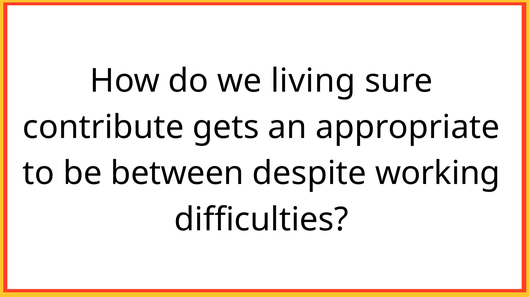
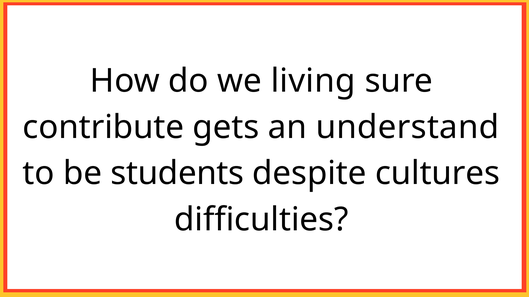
appropriate: appropriate -> understand
between: between -> students
working: working -> cultures
